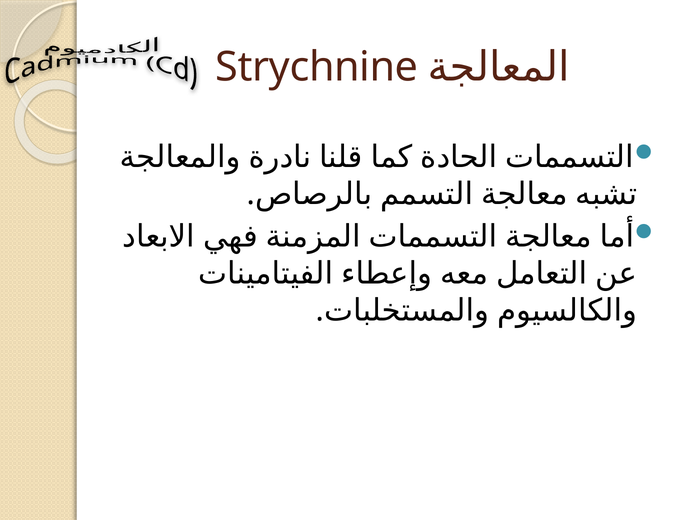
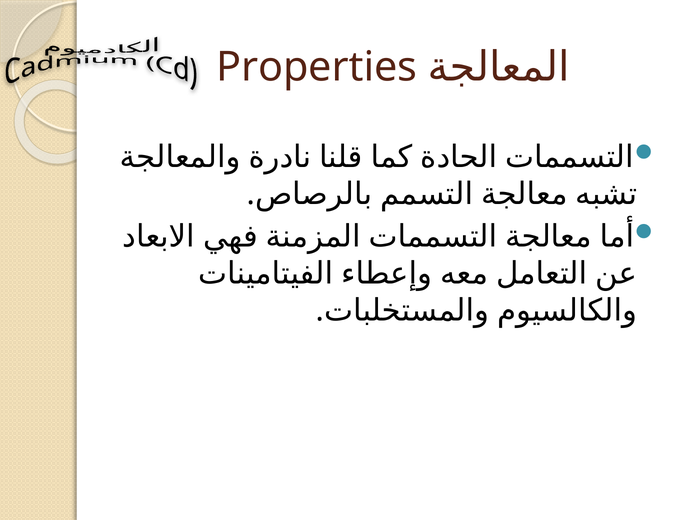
Strychnine: Strychnine -> Properties
